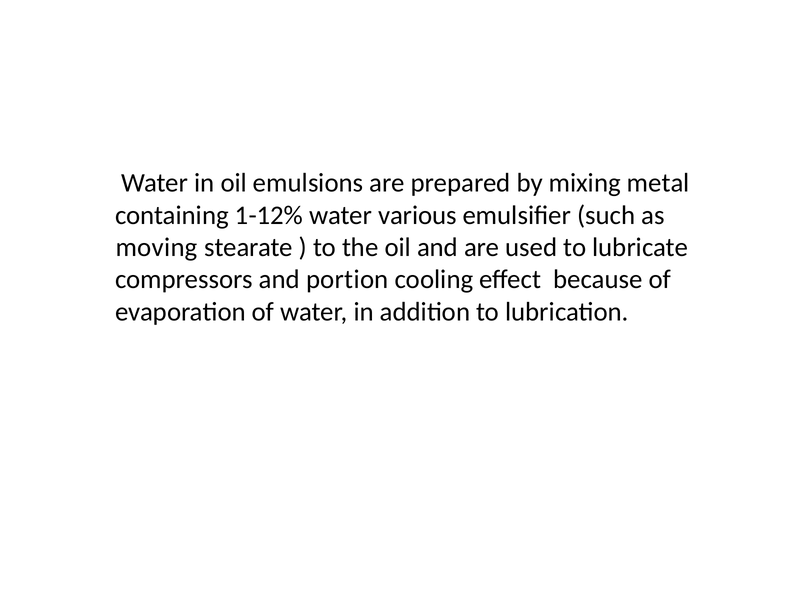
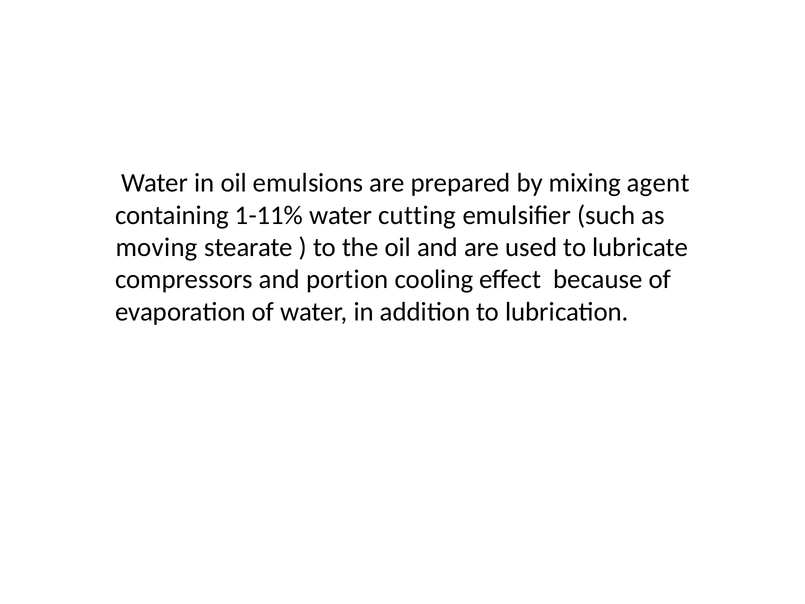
metal: metal -> agent
1-12%: 1-12% -> 1-11%
various: various -> cutting
